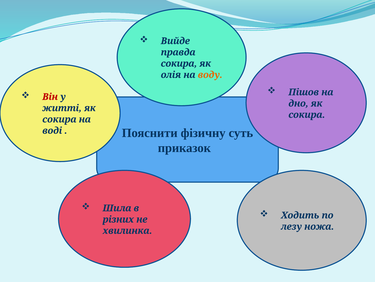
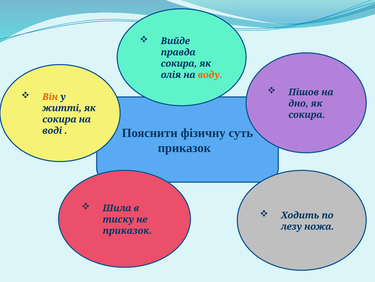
Він colour: red -> orange
різних: різних -> тиску
хвилинка at (127, 230): хвилинка -> приказок
